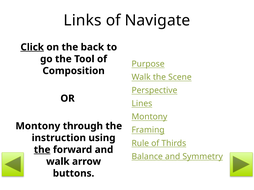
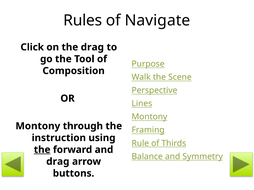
Links: Links -> Rules
Click underline: present -> none
the back: back -> drag
walk at (58, 162): walk -> drag
